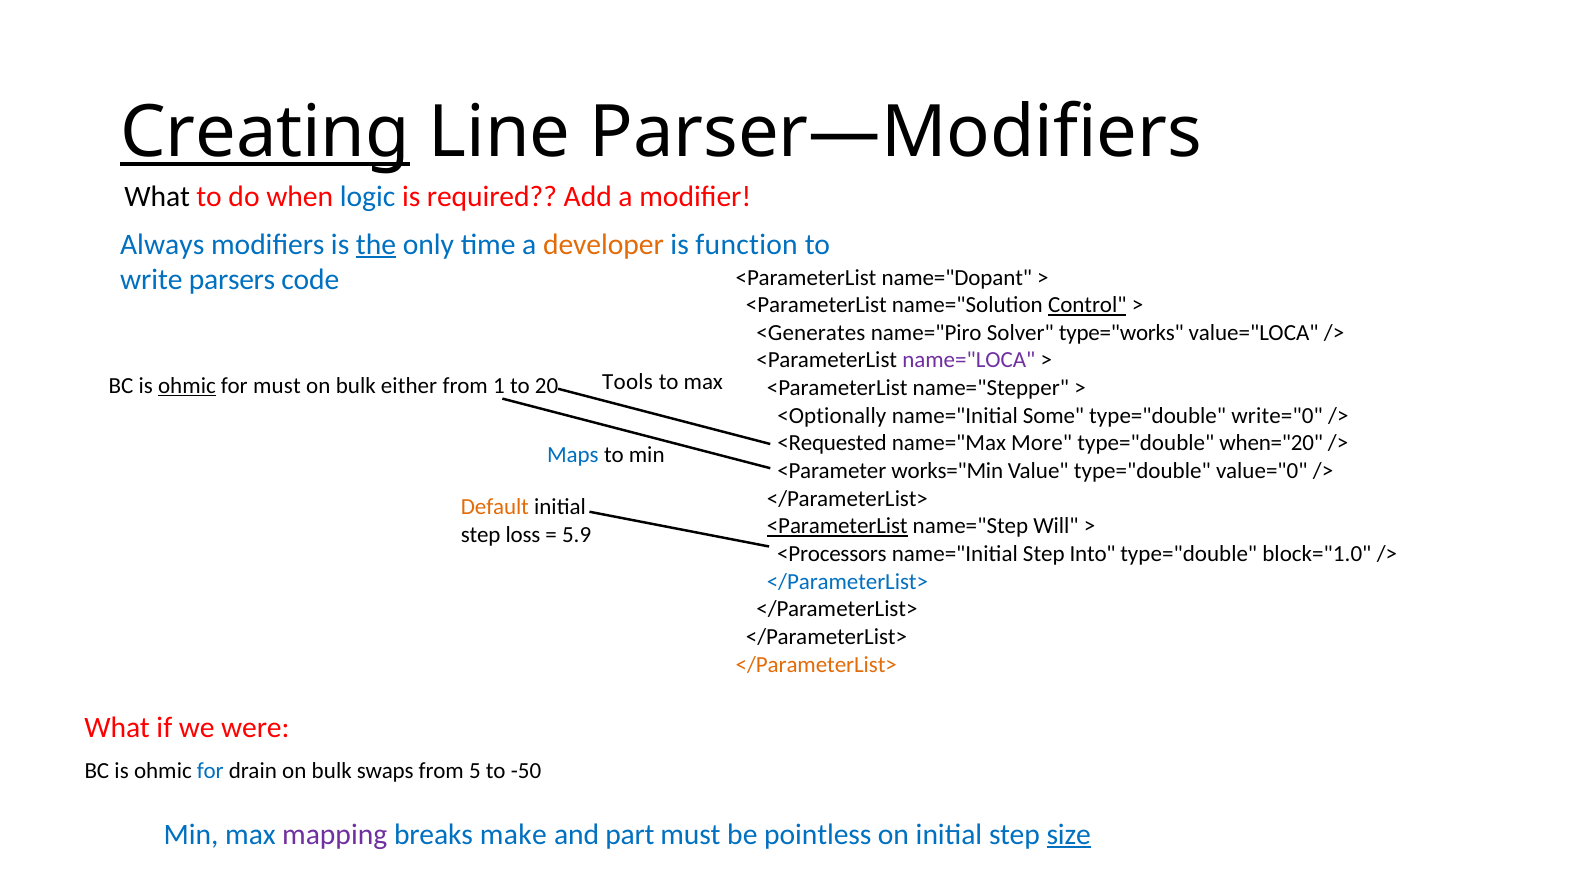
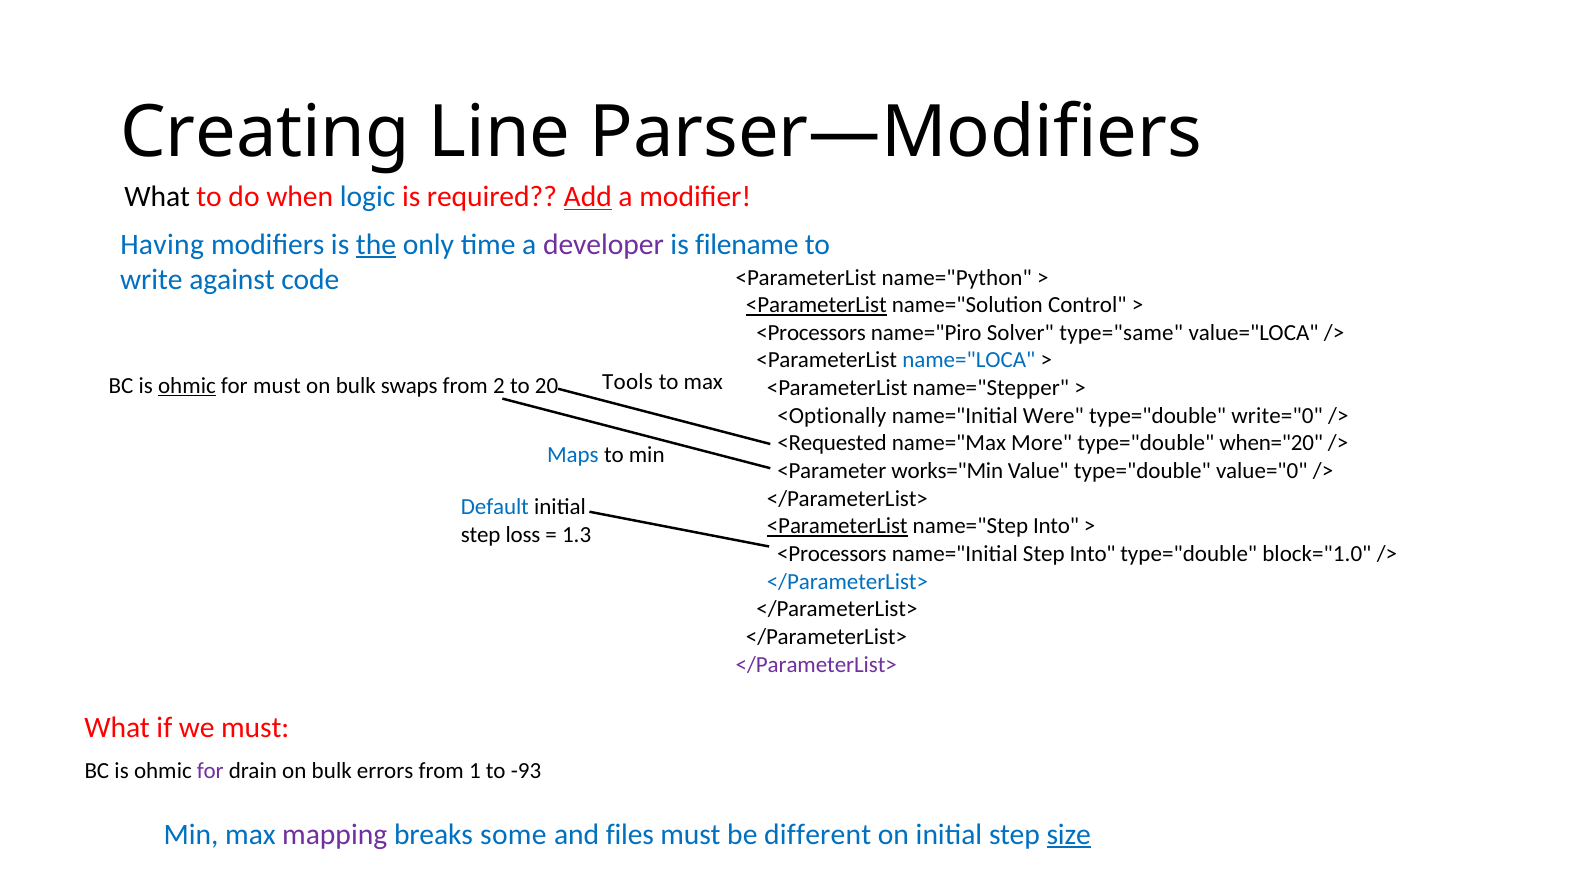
Creating underline: present -> none
Add underline: none -> present
Always: Always -> Having
developer colour: orange -> purple
function: function -> filename
parsers: parsers -> against
name="Dopant: name="Dopant -> name="Python
<ParameterList at (816, 305) underline: none -> present
Control underline: present -> none
<Generates at (811, 333): <Generates -> <Processors
type="works: type="works -> type="same
name="LOCA colour: purple -> blue
either: either -> swaps
1: 1 -> 2
Some: Some -> Were
Default colour: orange -> blue
name="Step Will: Will -> Into
5.9: 5.9 -> 1.3
</ParameterList> at (816, 664) colour: orange -> purple
we were: were -> must
for at (210, 771) colour: blue -> purple
swaps: swaps -> errors
5: 5 -> 1
-50: -50 -> -93
make: make -> some
part: part -> files
pointless: pointless -> different
